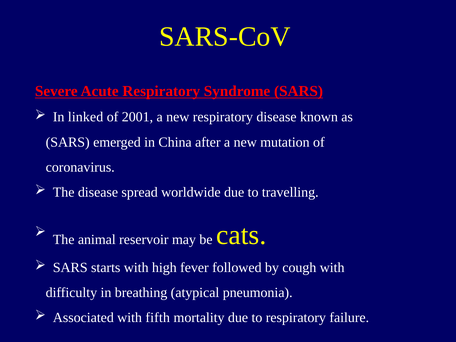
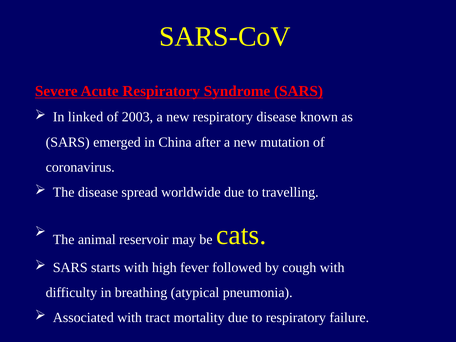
2001: 2001 -> 2003
fifth: fifth -> tract
